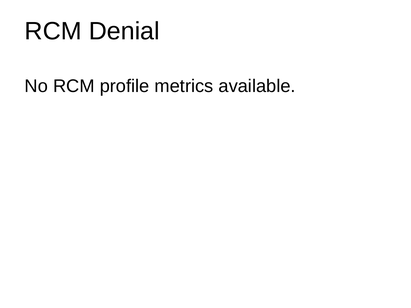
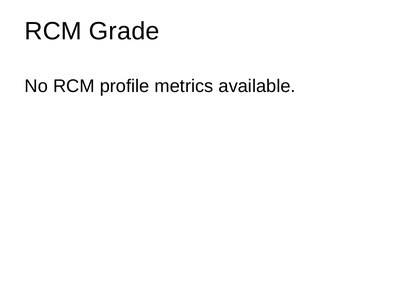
Denial: Denial -> Grade
